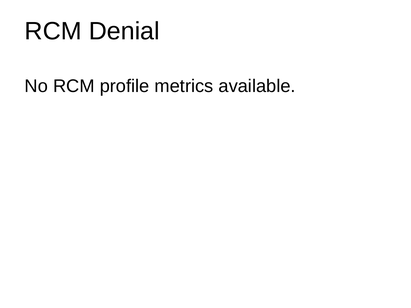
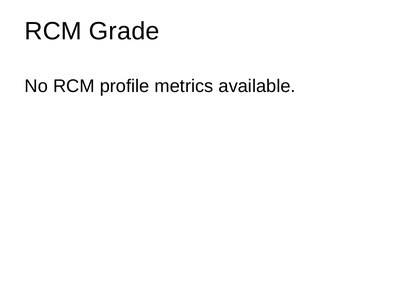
Denial: Denial -> Grade
